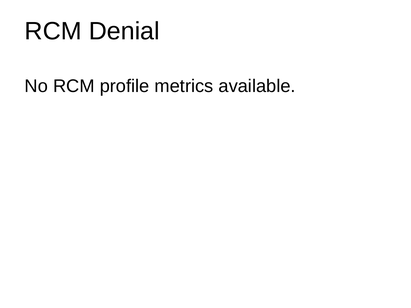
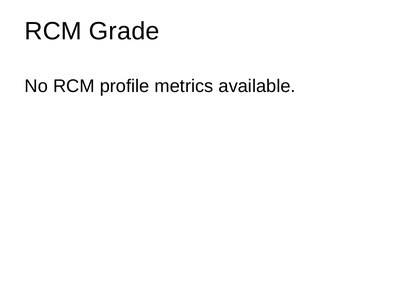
Denial: Denial -> Grade
